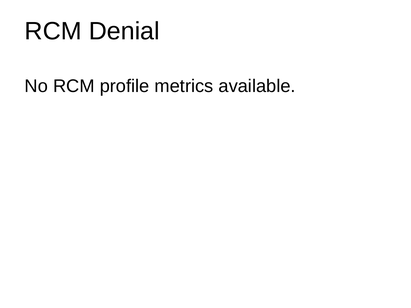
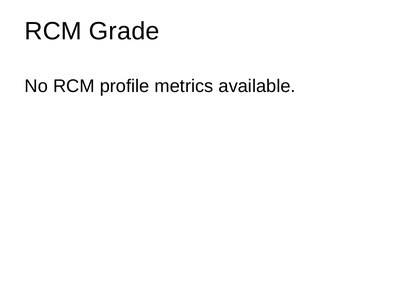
Denial: Denial -> Grade
